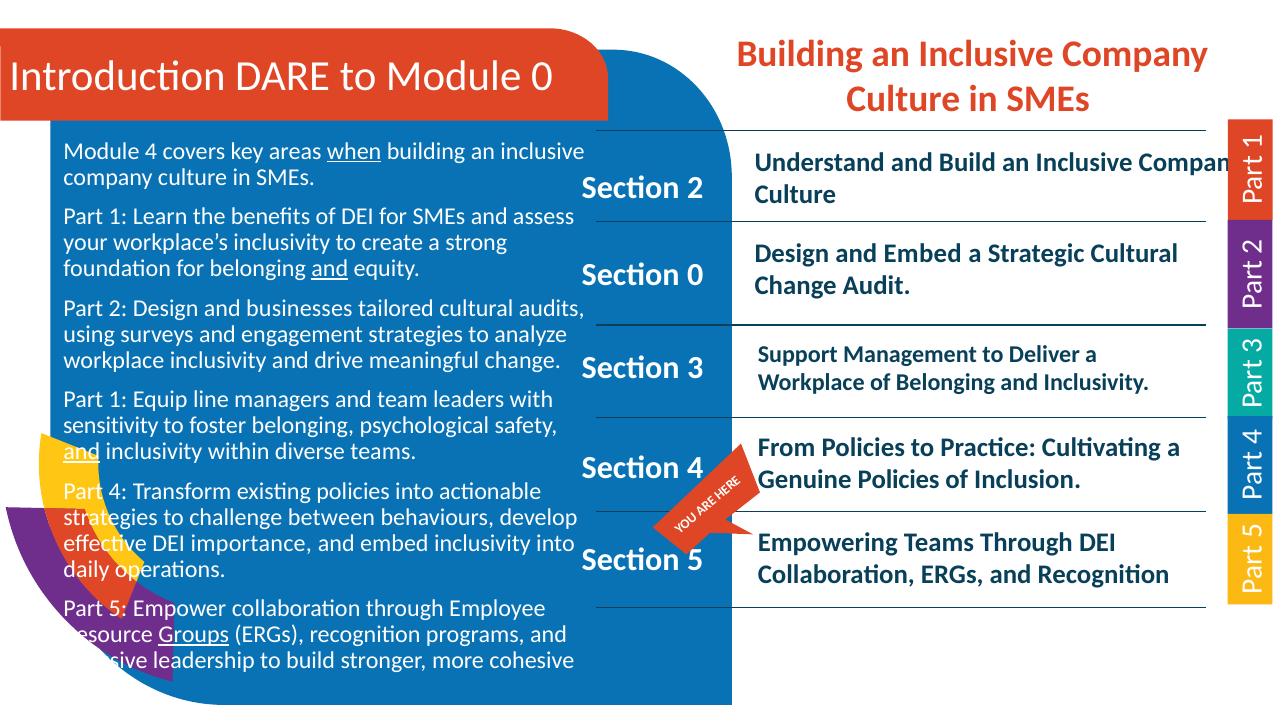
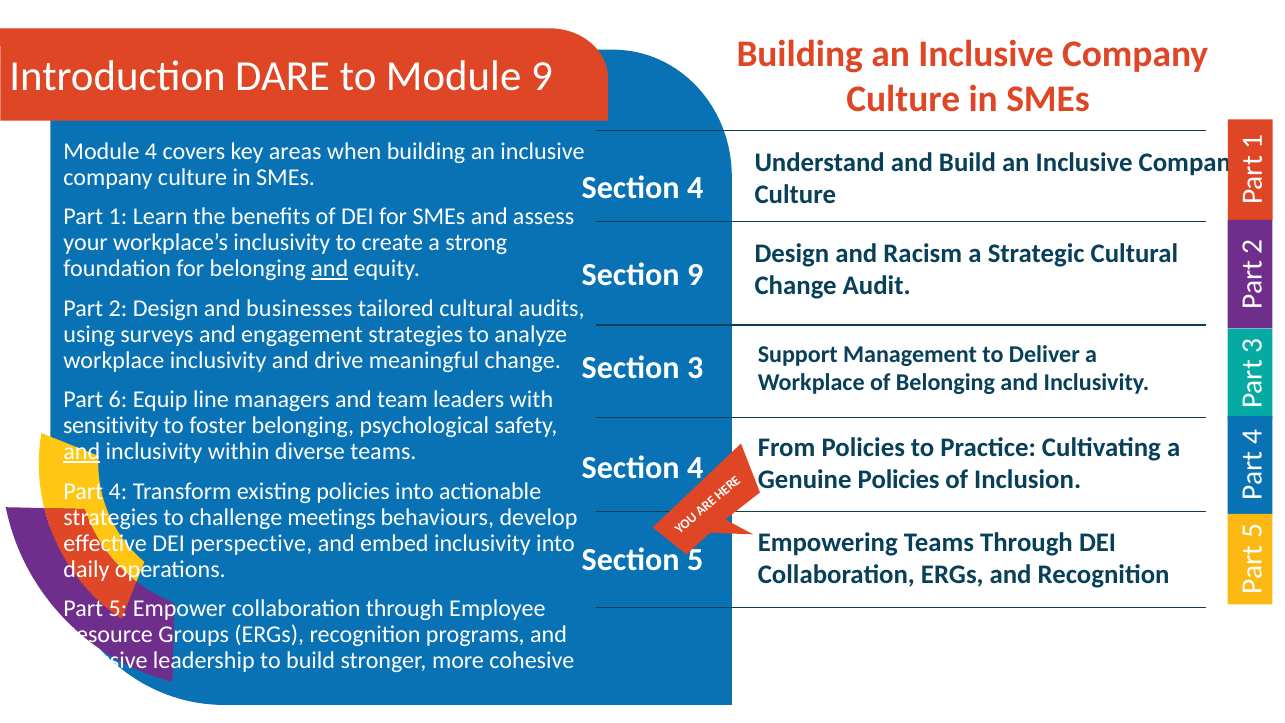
Module 0: 0 -> 9
when underline: present -> none
2 at (695, 188): 2 -> 4
Design and Embed: Embed -> Racism
Section 0: 0 -> 9
1 at (118, 400): 1 -> 6
between: between -> meetings
importance: importance -> perspective
Groups underline: present -> none
